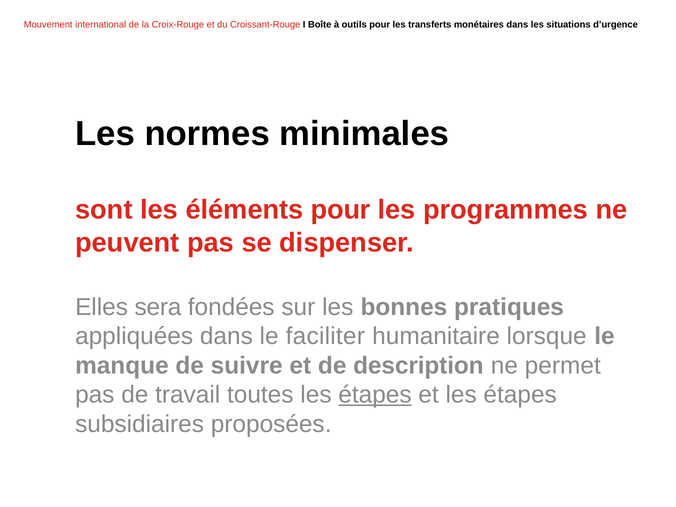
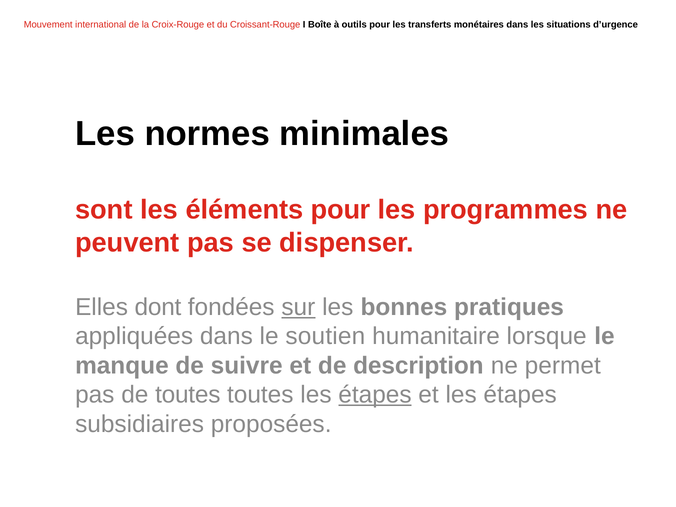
sera: sera -> dont
sur underline: none -> present
faciliter: faciliter -> soutien
de travail: travail -> toutes
